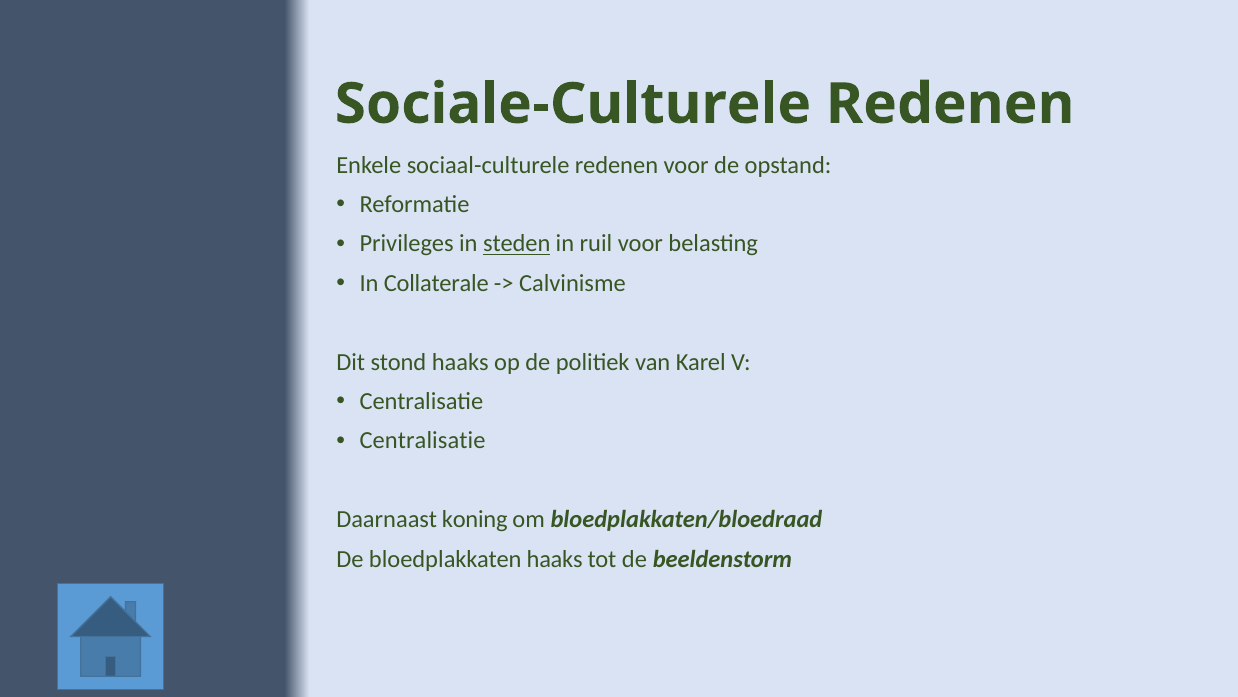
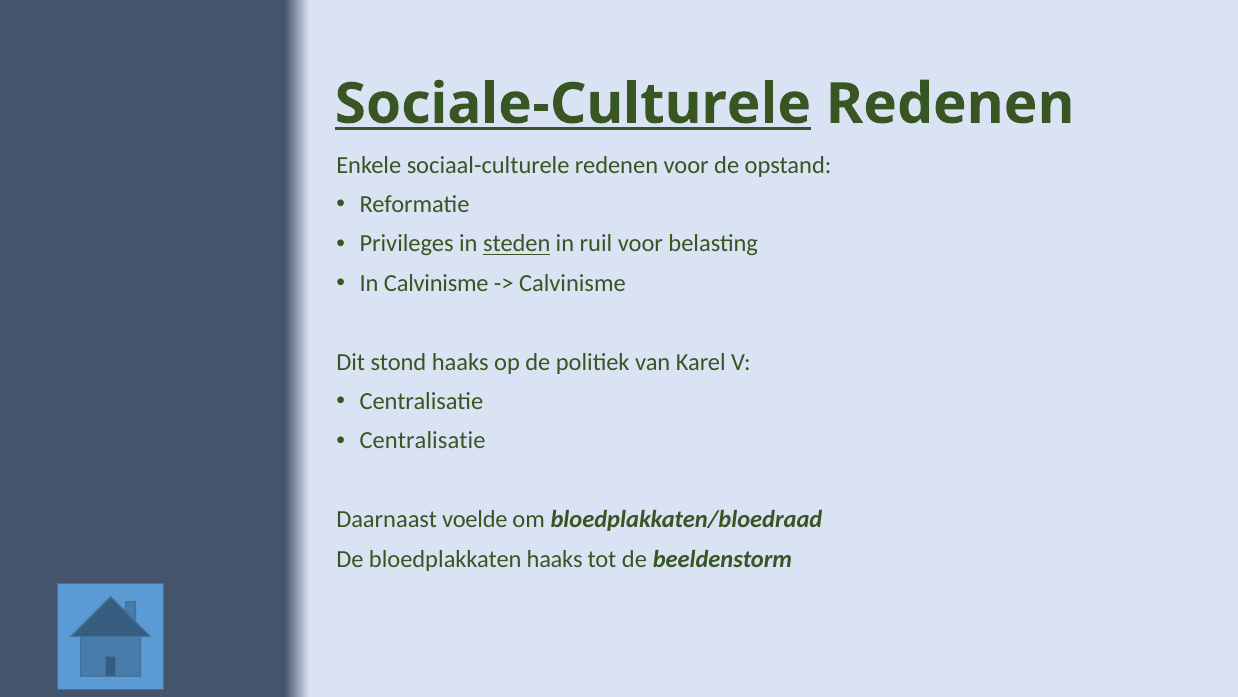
Sociale-Culturele underline: none -> present
In Collaterale: Collaterale -> Calvinisme
koning: koning -> voelde
